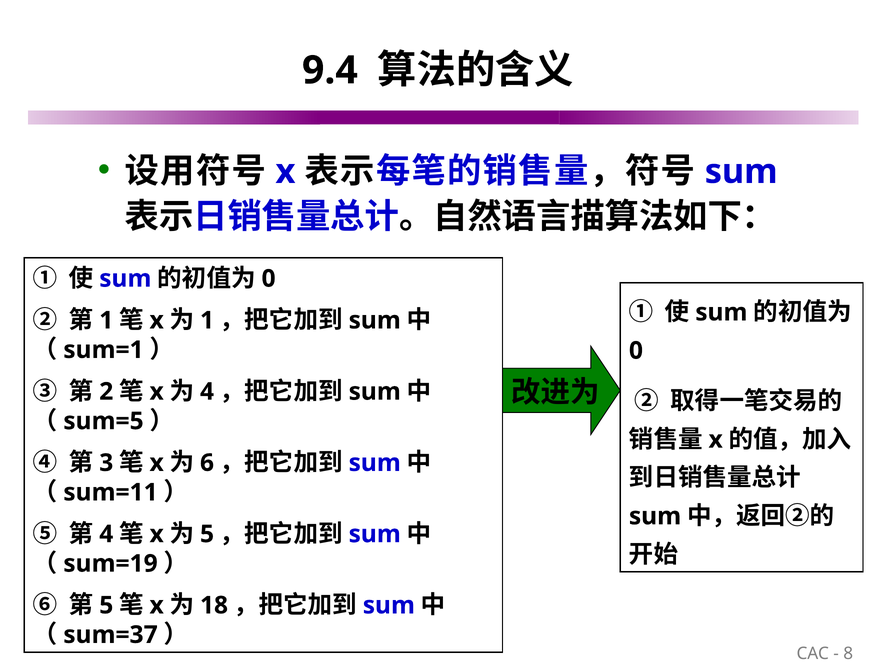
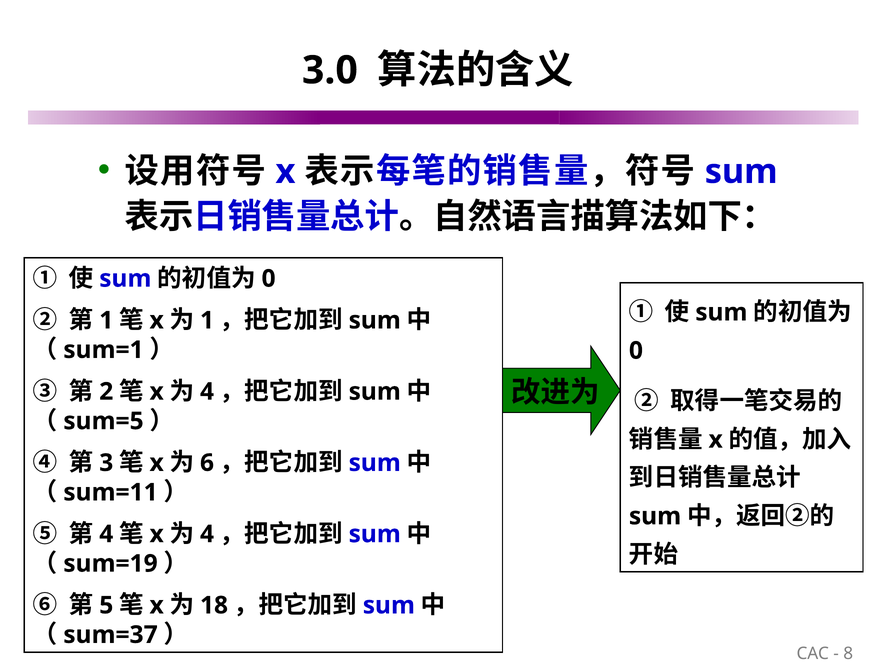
9.4: 9.4 -> 3.0
5 at (207, 533): 5 -> 4
